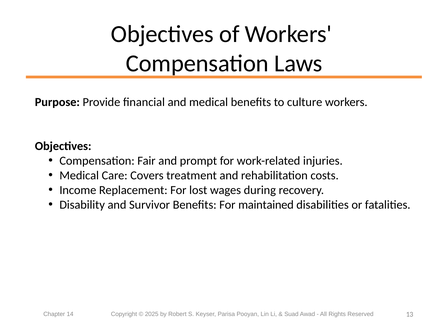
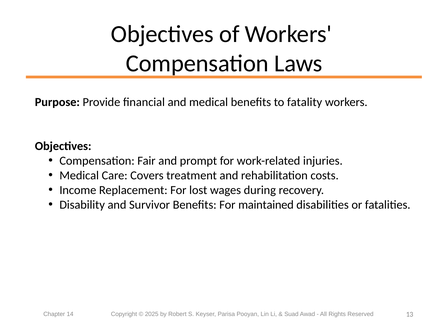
culture: culture -> fatality
